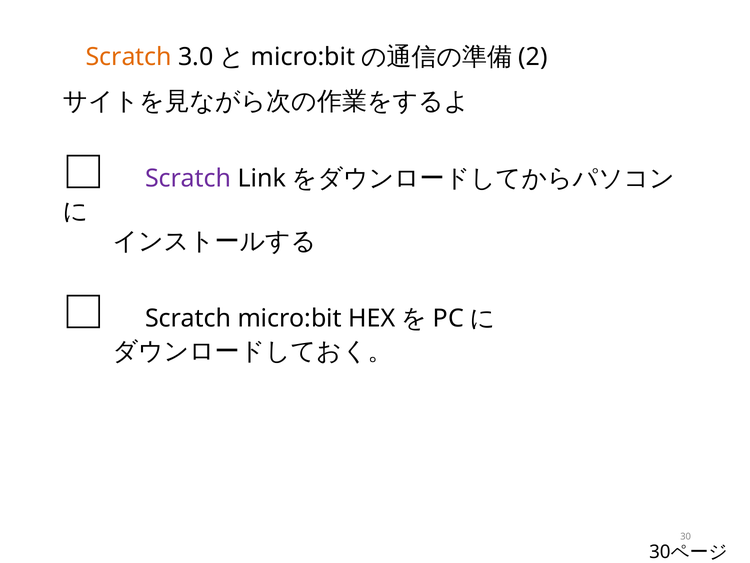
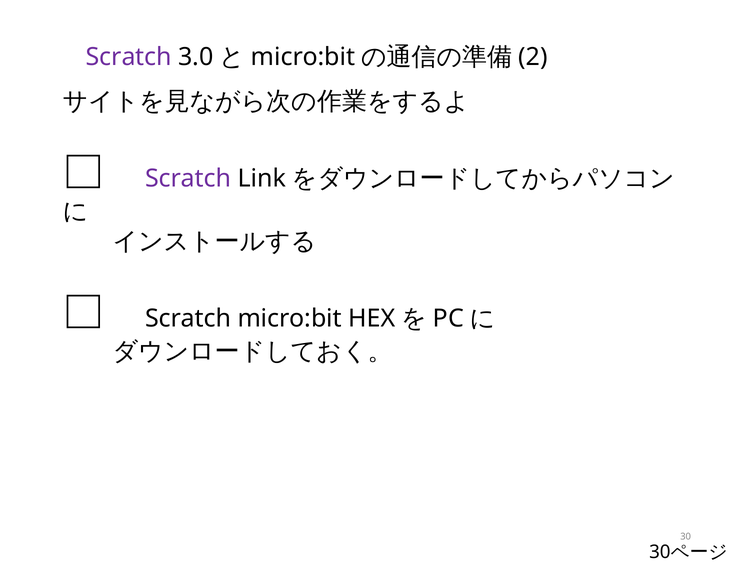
Scratch at (129, 57) colour: orange -> purple
